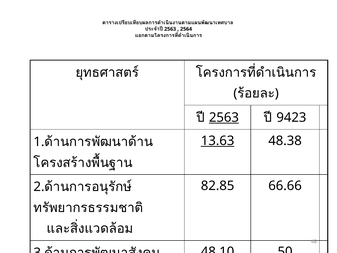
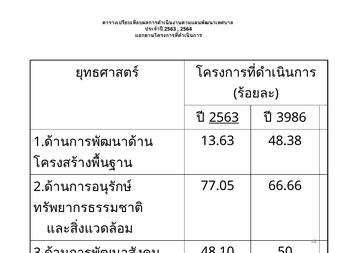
9423: 9423 -> 3986
13.63 underline: present -> none
82.85: 82.85 -> 77.05
